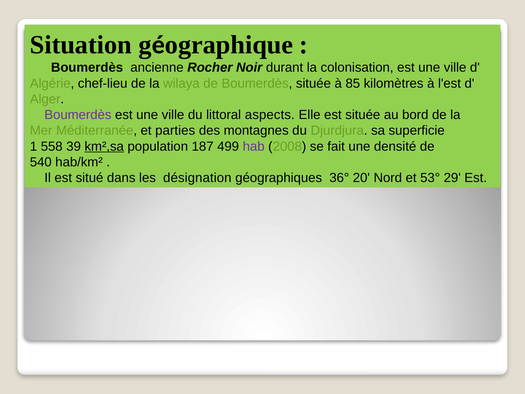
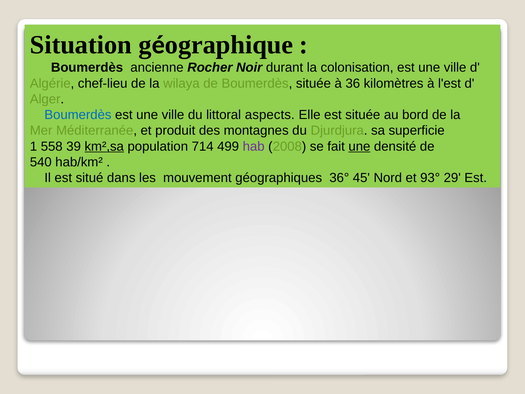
85: 85 -> 36
Boumerdès at (78, 115) colour: purple -> blue
parties: parties -> produit
187: 187 -> 714
une at (359, 146) underline: none -> present
désignation: désignation -> mouvement
20: 20 -> 45
53°: 53° -> 93°
